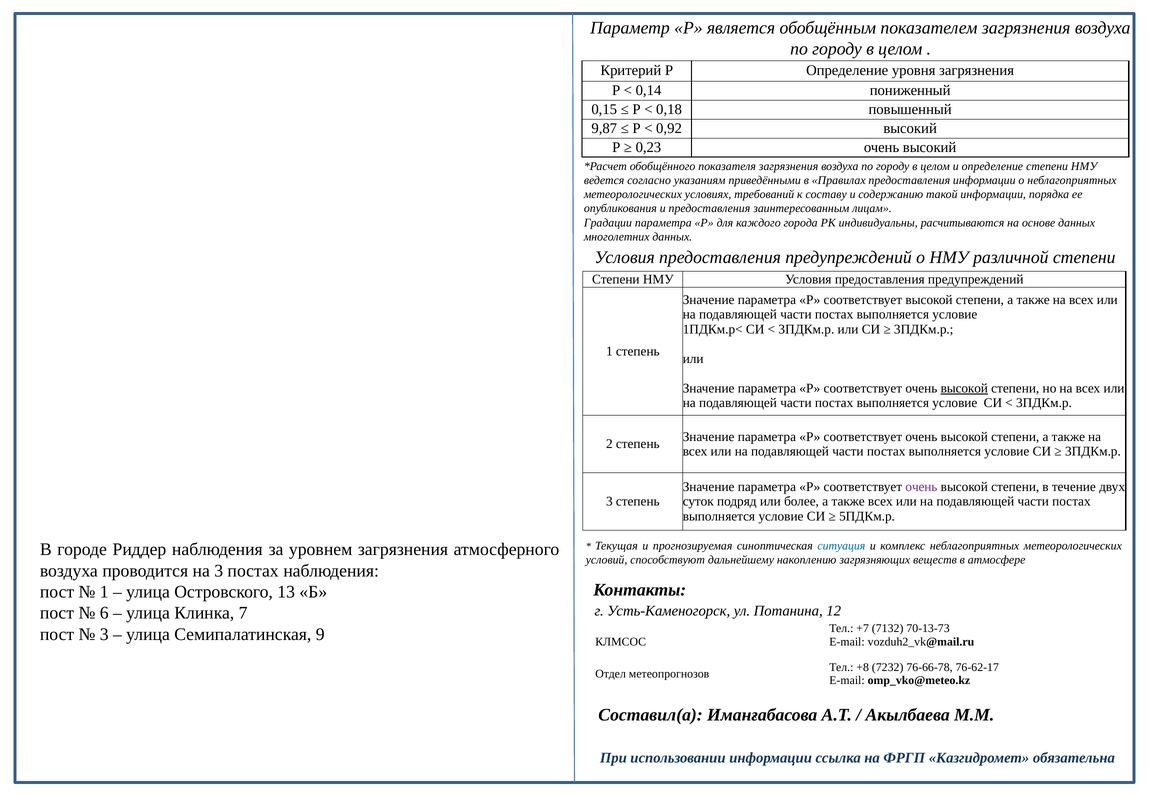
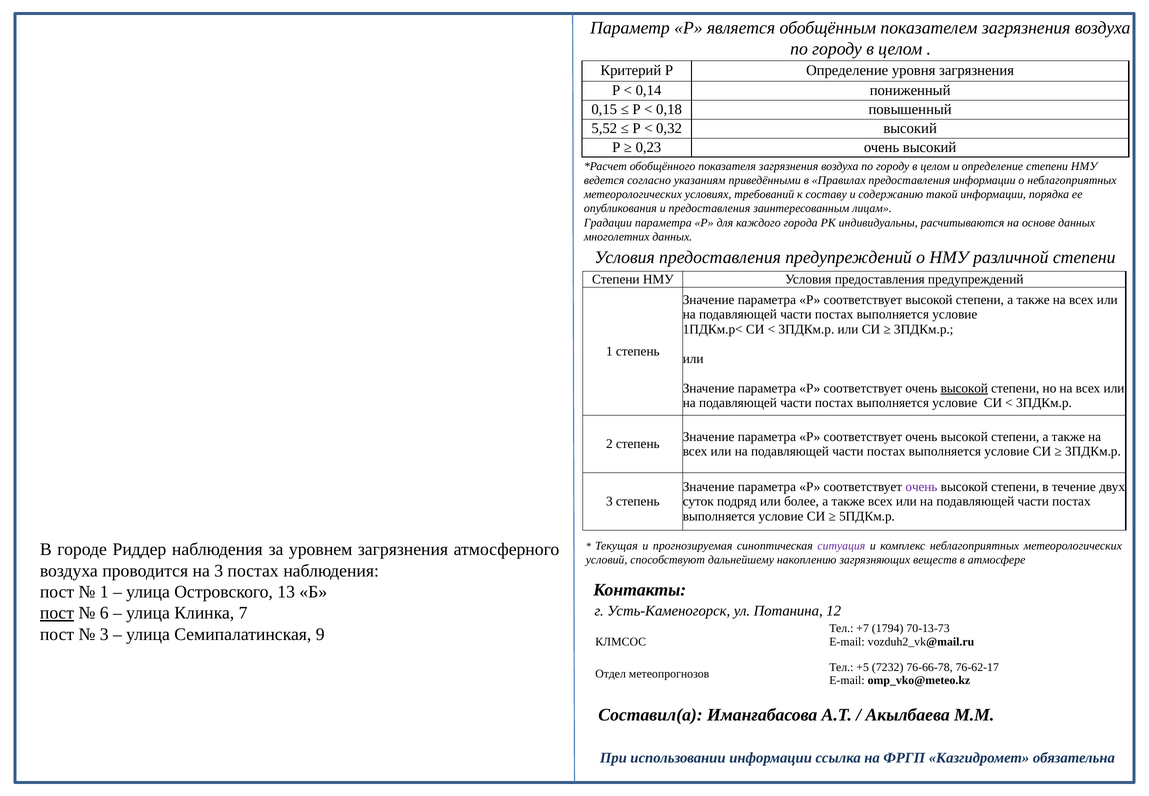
9,87: 9,87 -> 5,52
0,92: 0,92 -> 0,32
ситуация colour: blue -> purple
пост at (57, 613) underline: none -> present
7132: 7132 -> 1794
+8: +8 -> +5
